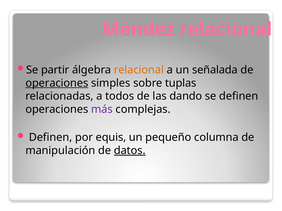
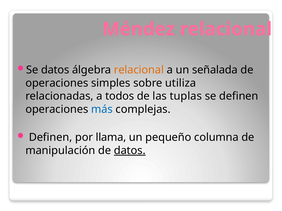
Se partir: partir -> datos
operaciones at (57, 83) underline: present -> none
tuplas: tuplas -> utiliza
dando: dando -> tuplas
más colour: purple -> blue
equis: equis -> llama
